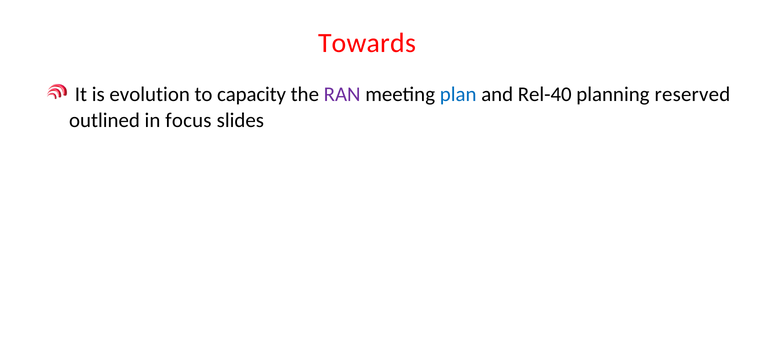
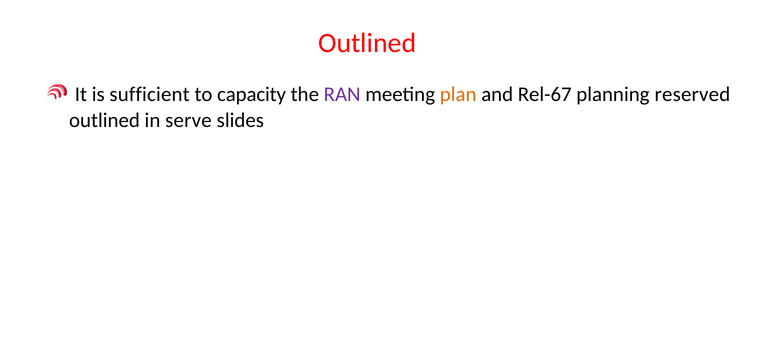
Towards at (367, 43): Towards -> Outlined
evolution: evolution -> sufficient
plan colour: blue -> orange
Rel-40: Rel-40 -> Rel-67
focus: focus -> serve
